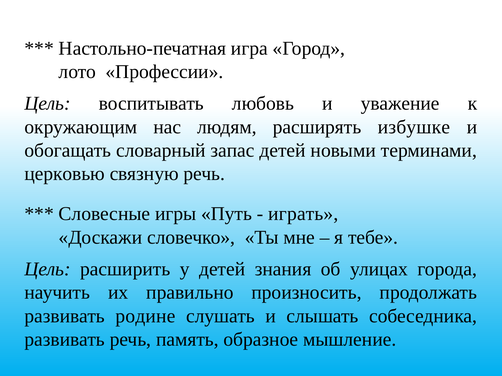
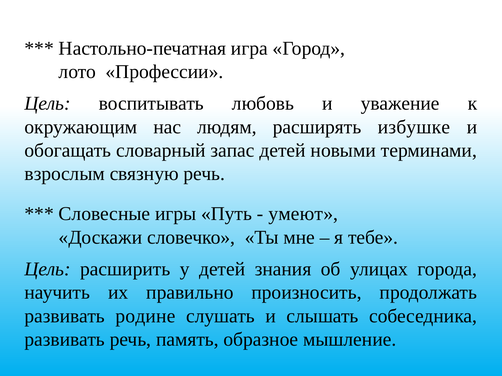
церковью: церковью -> взрослым
играть: играть -> умеют
